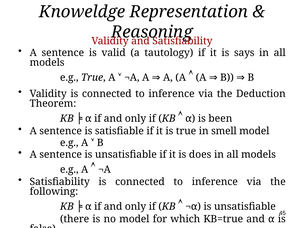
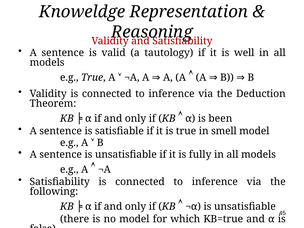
says: says -> well
does: does -> fully
